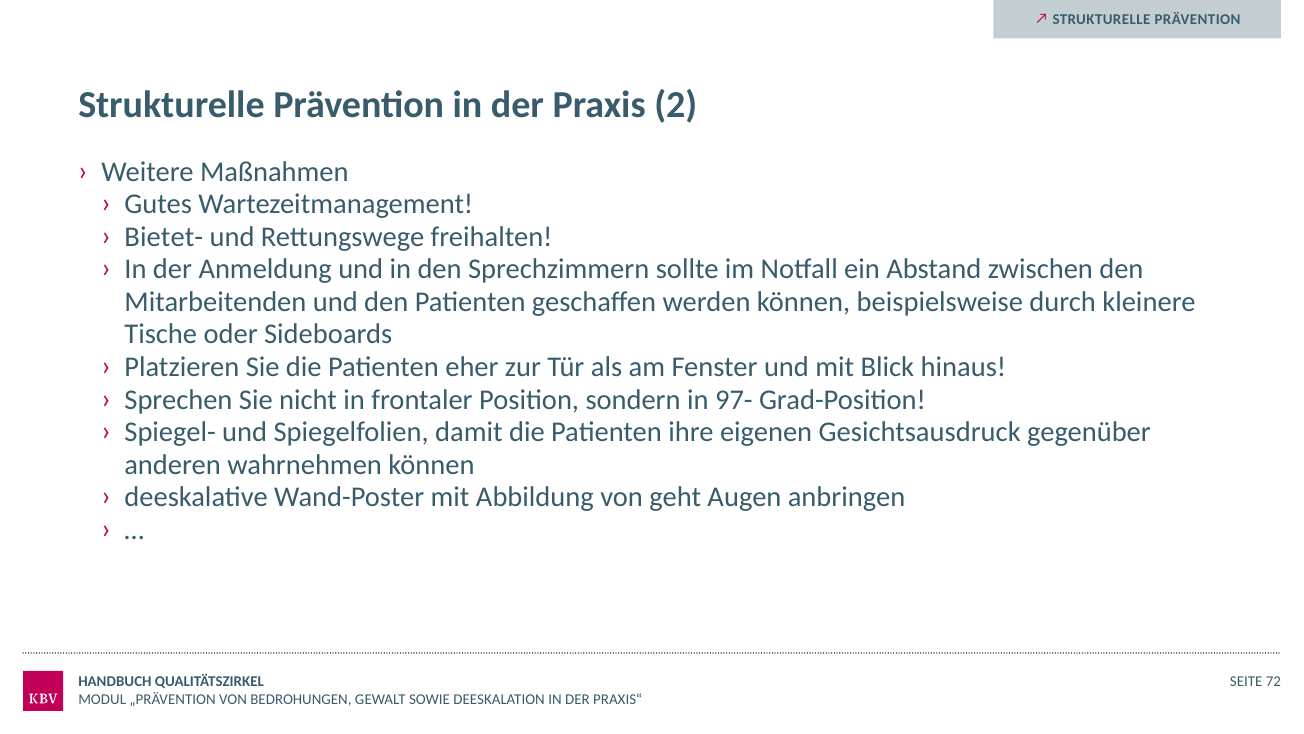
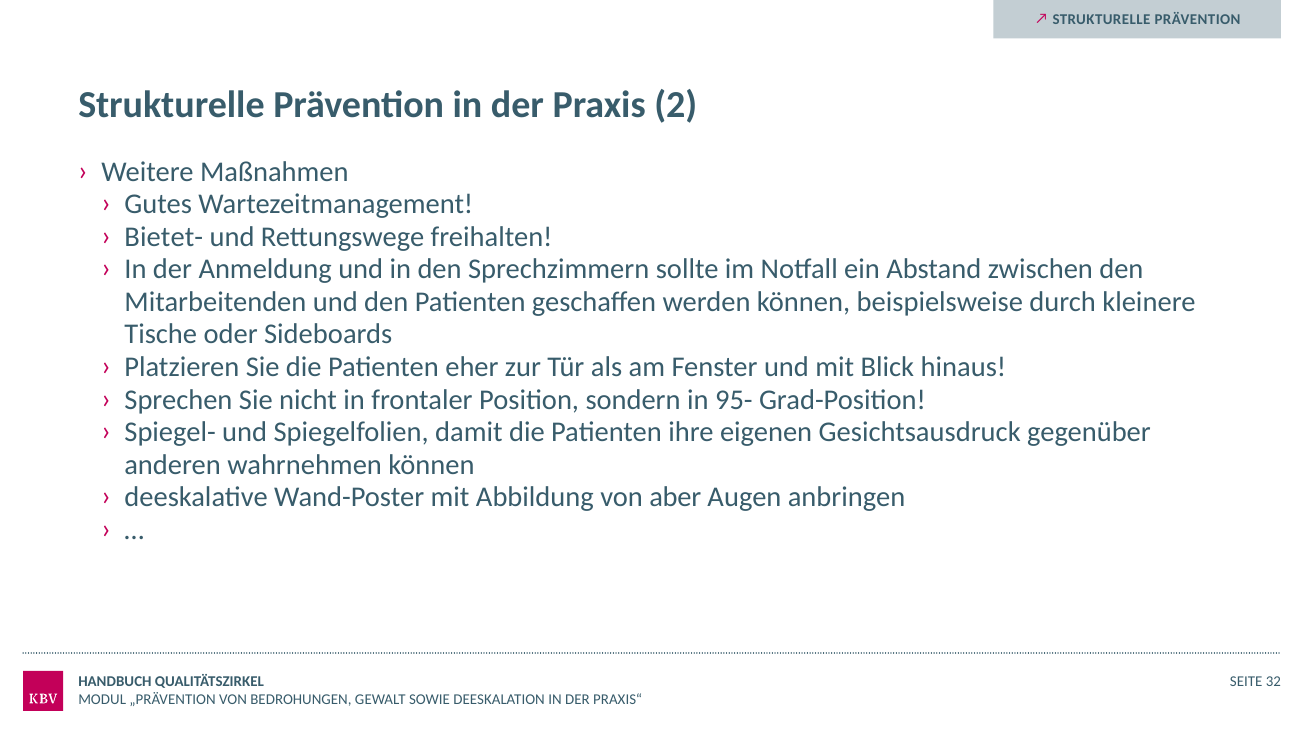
97-: 97- -> 95-
geht: geht -> aber
72: 72 -> 32
